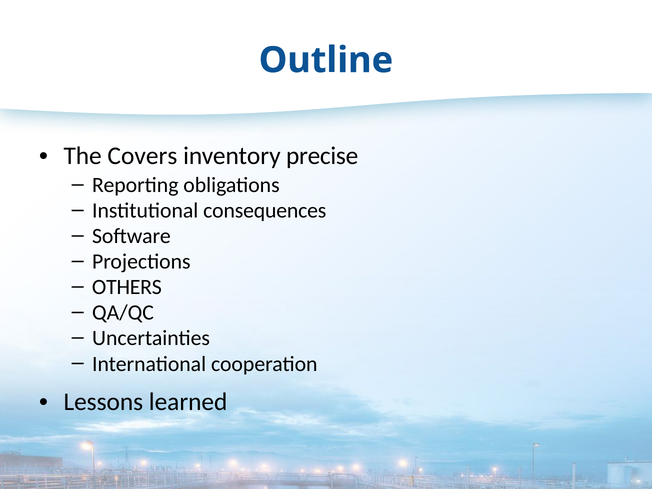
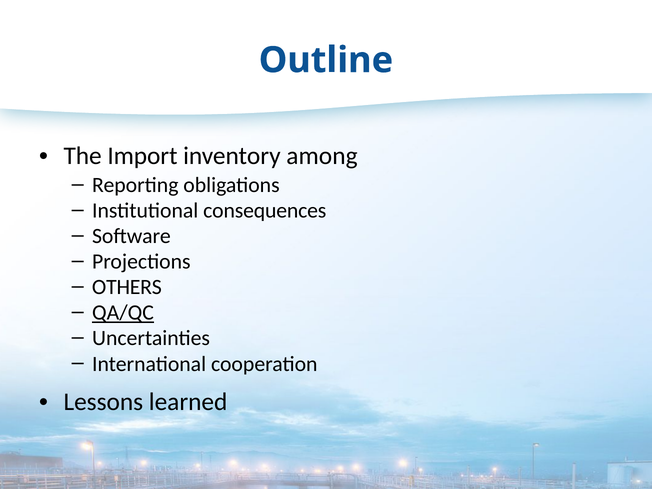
Covers: Covers -> Import
precise: precise -> among
QA/QC underline: none -> present
